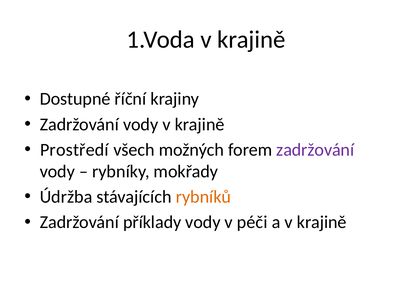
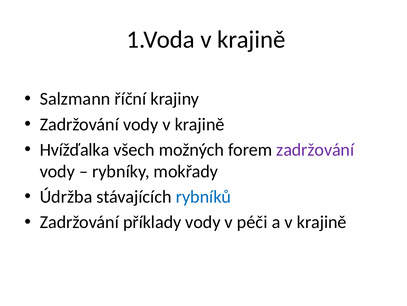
Dostupné: Dostupné -> Salzmann
Prostředí: Prostředí -> Hvížďalka
rybníků colour: orange -> blue
